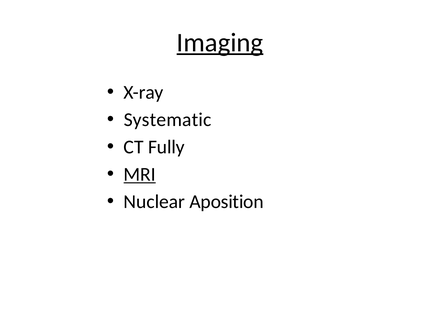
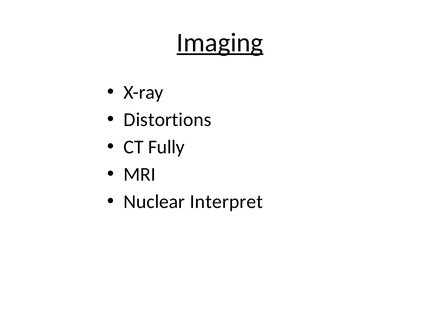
Systematic: Systematic -> Distortions
MRI underline: present -> none
Aposition: Aposition -> Interpret
